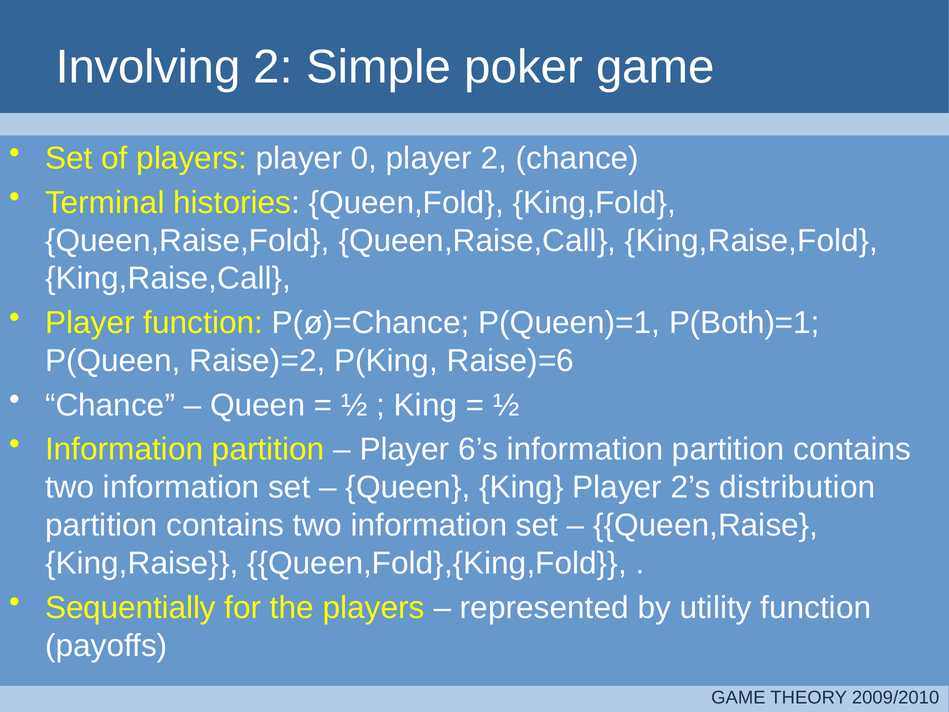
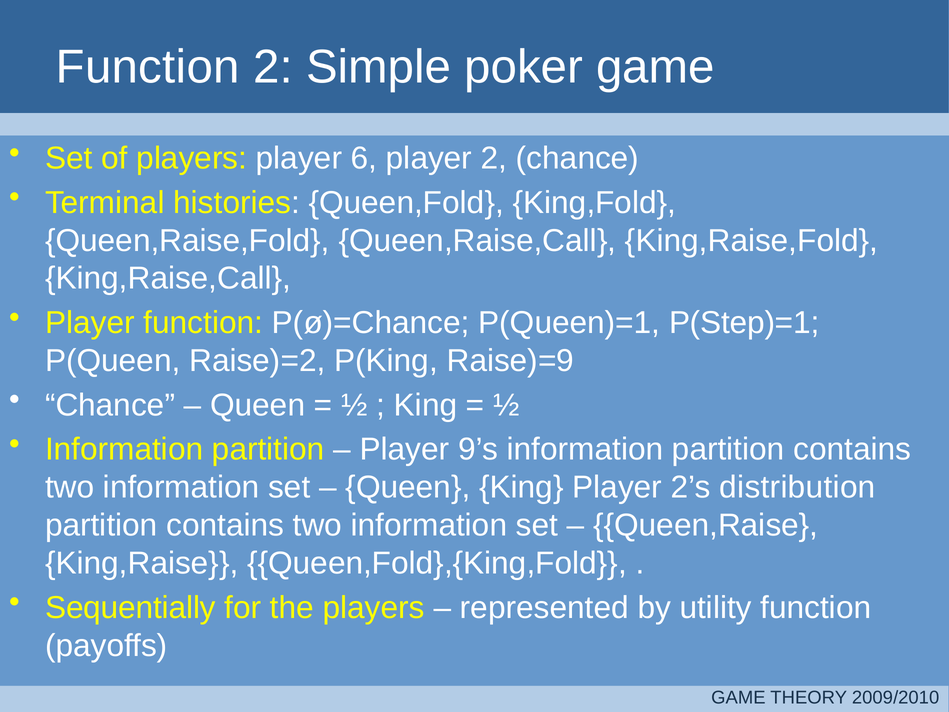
Involving at (148, 67): Involving -> Function
0: 0 -> 6
P(Both)=1: P(Both)=1 -> P(Step)=1
Raise)=6: Raise)=6 -> Raise)=9
6’s: 6’s -> 9’s
